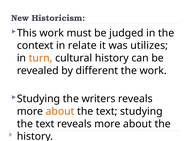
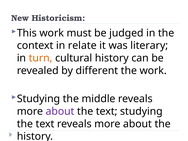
utilizes: utilizes -> literary
writers: writers -> middle
about at (60, 111) colour: orange -> purple
